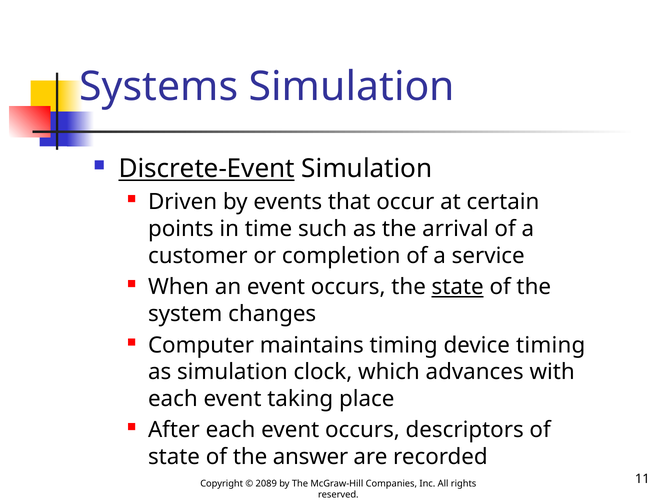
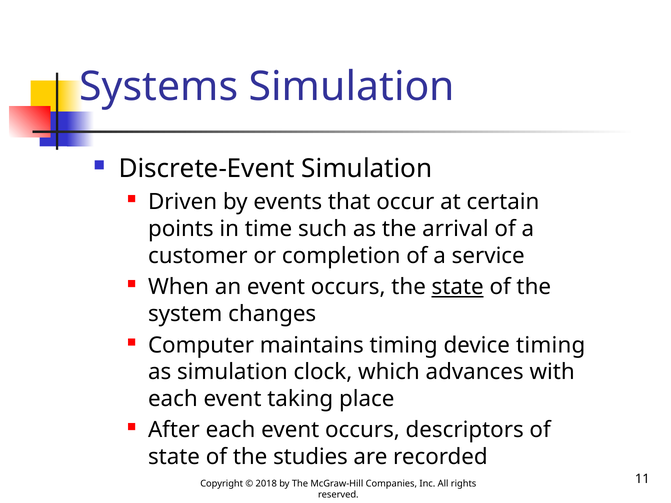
Discrete-Event underline: present -> none
answer: answer -> studies
2089: 2089 -> 2018
